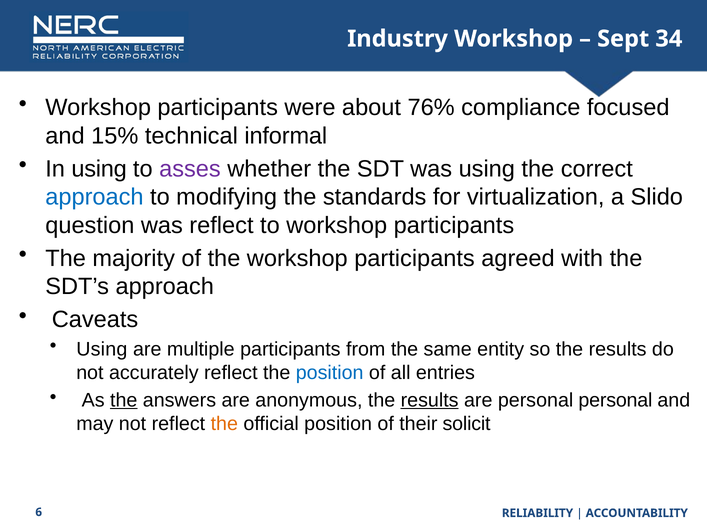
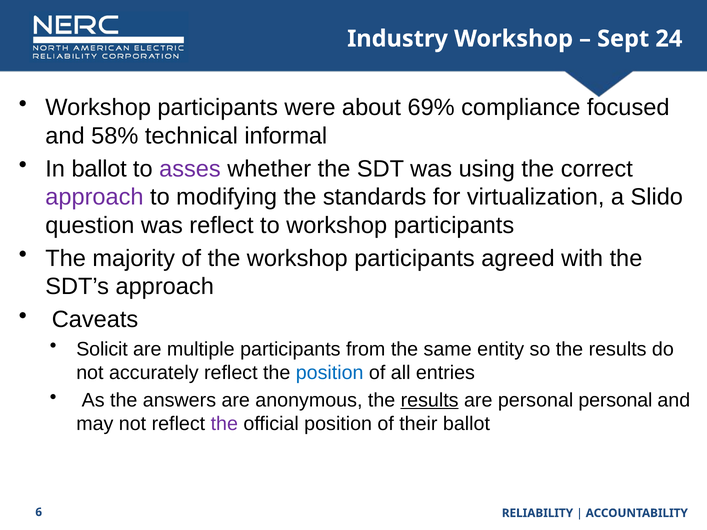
34: 34 -> 24
76%: 76% -> 69%
15%: 15% -> 58%
In using: using -> ballot
approach at (94, 197) colour: blue -> purple
Using at (102, 349): Using -> Solicit
the at (124, 400) underline: present -> none
the at (224, 424) colour: orange -> purple
their solicit: solicit -> ballot
